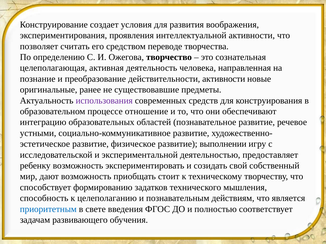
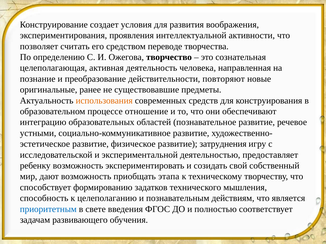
действительности активности: активности -> повторяют
использования colour: purple -> orange
выполнении: выполнении -> затруднения
стоит: стоит -> этапа
